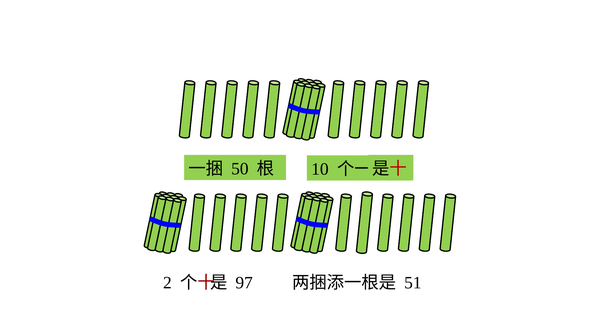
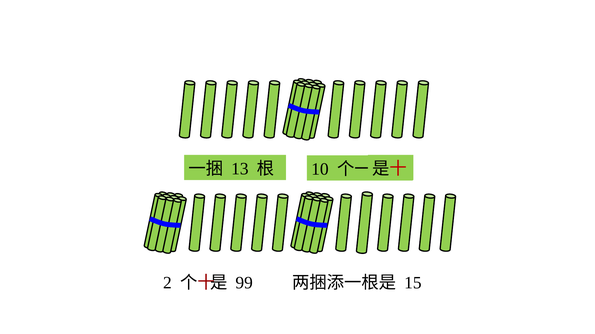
50: 50 -> 13
97: 97 -> 99
51: 51 -> 15
